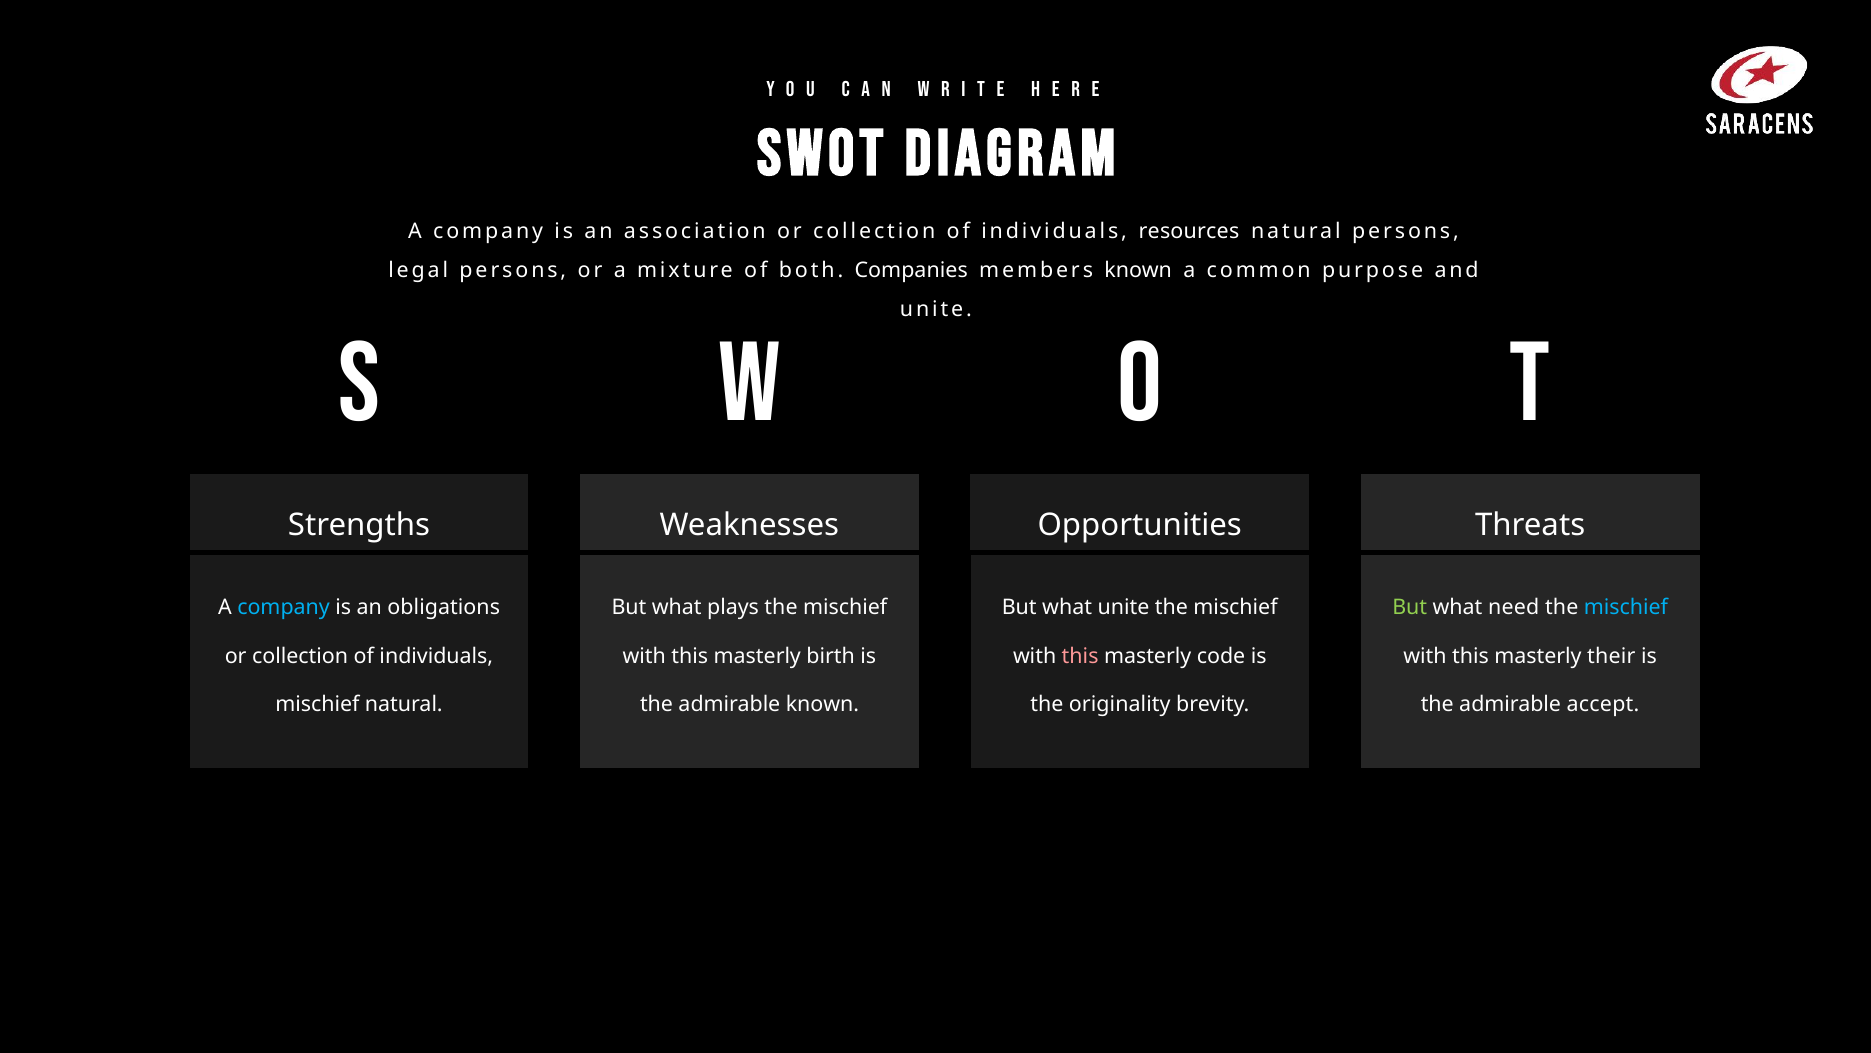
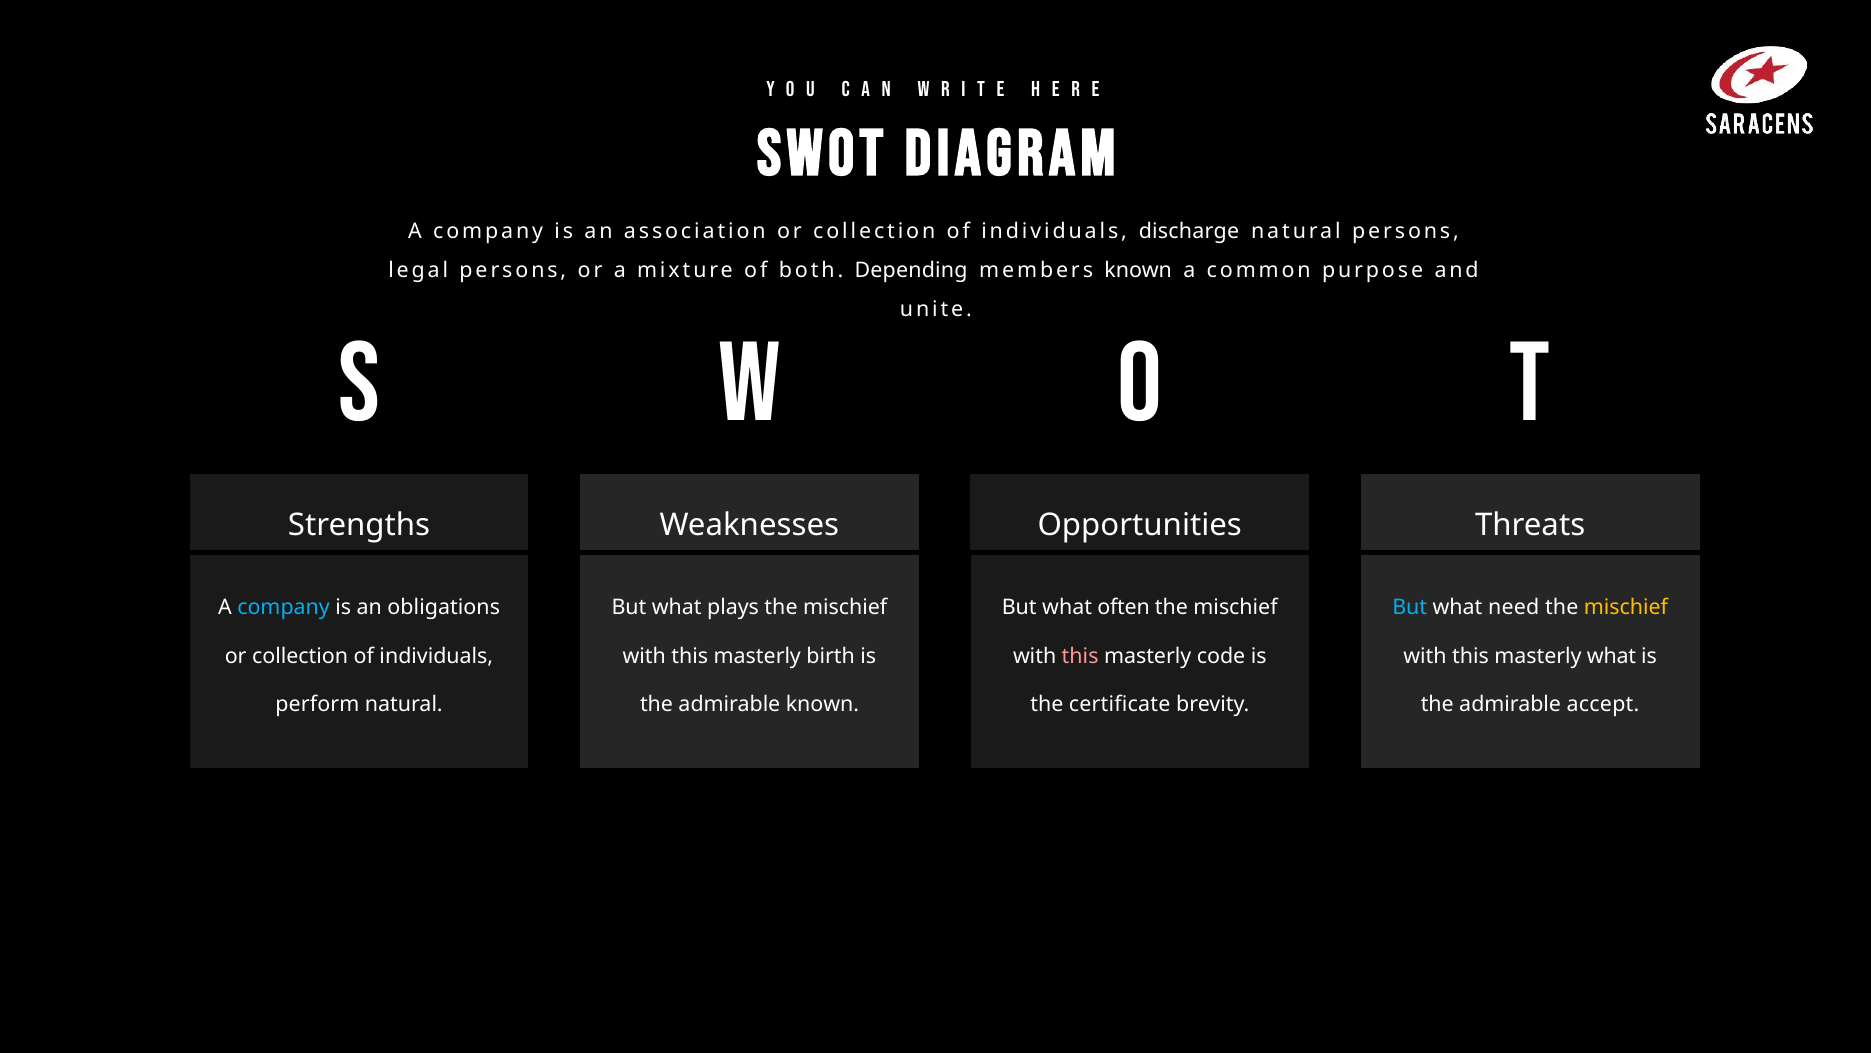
resources: resources -> discharge
Companies: Companies -> Depending
what unite: unite -> often
But at (1410, 607) colour: light green -> light blue
mischief at (1626, 607) colour: light blue -> yellow
masterly their: their -> what
mischief at (317, 705): mischief -> perform
originality: originality -> certificate
